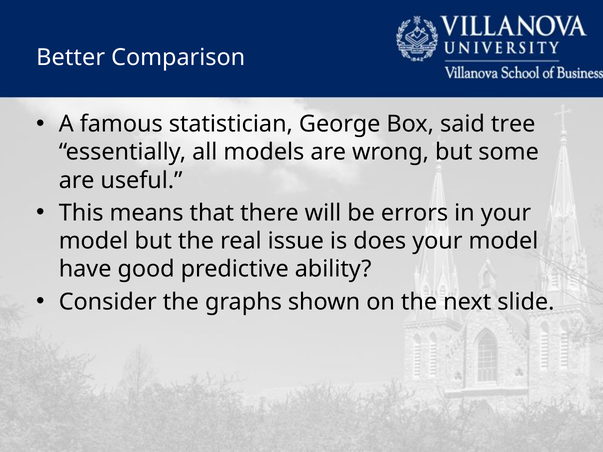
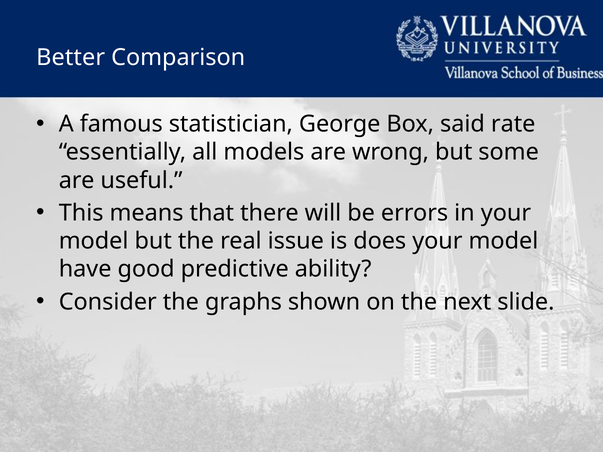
tree: tree -> rate
